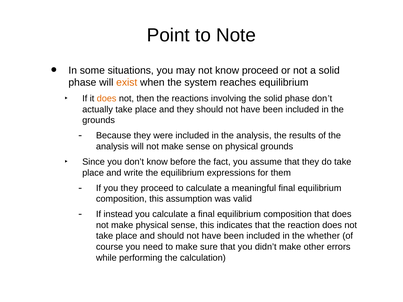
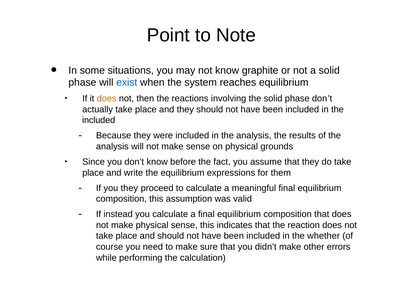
know proceed: proceed -> graphite
exist colour: orange -> blue
grounds at (99, 120): grounds -> included
